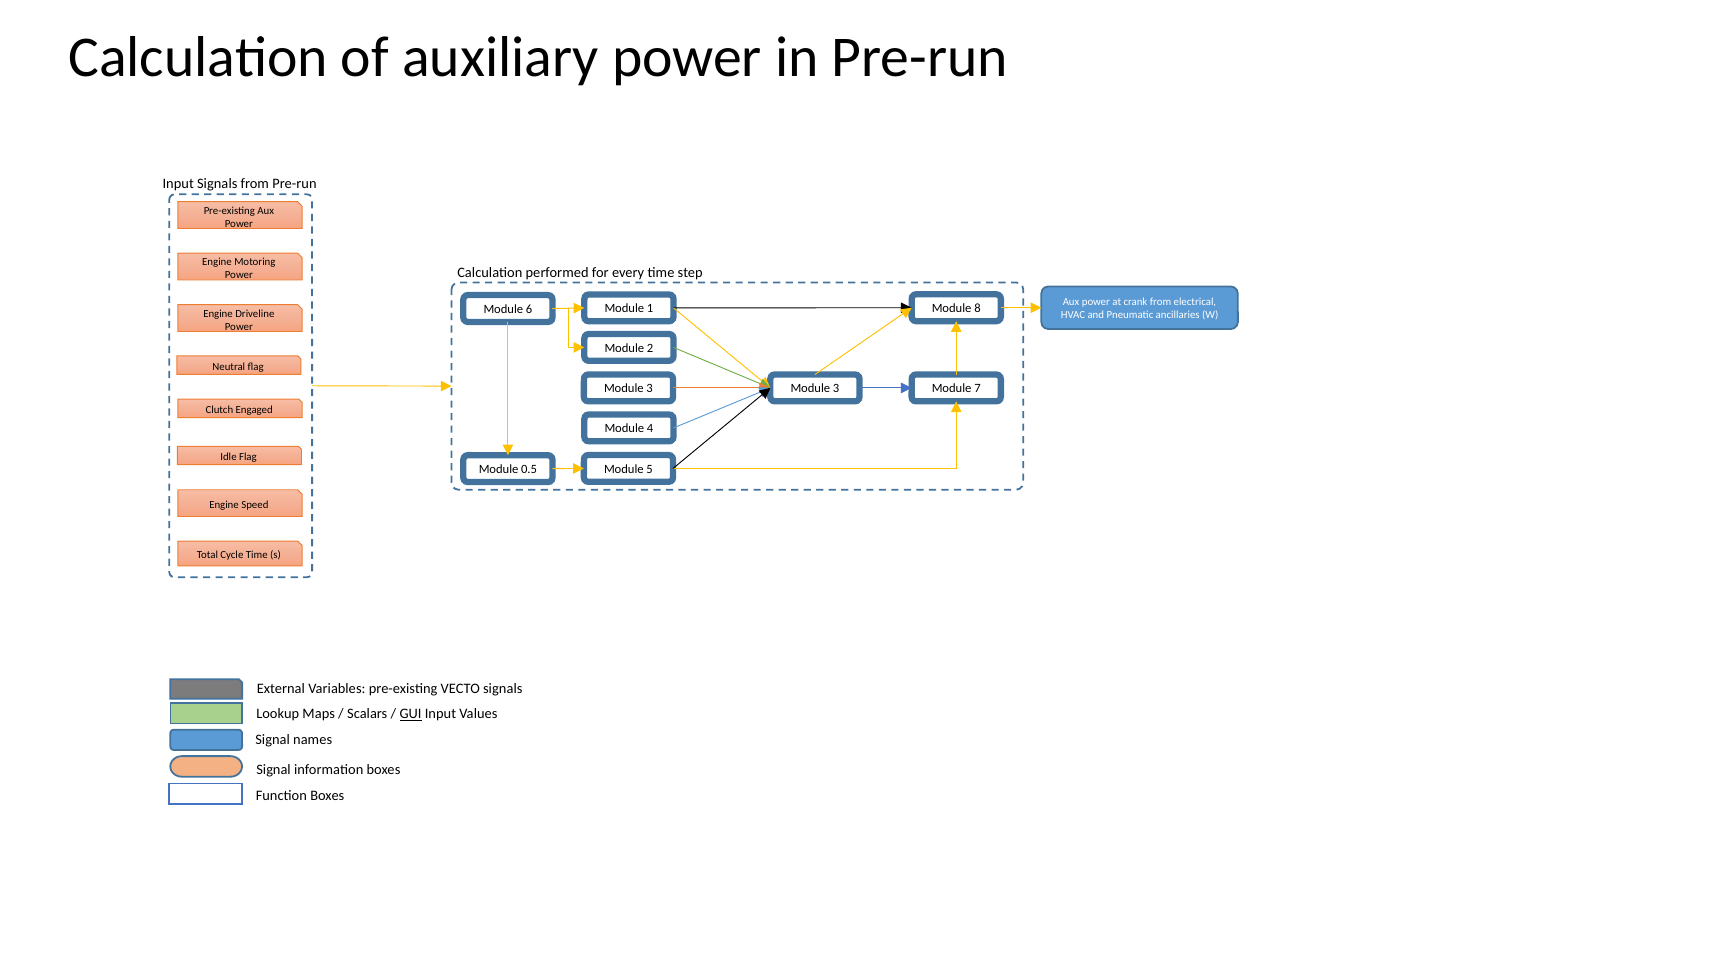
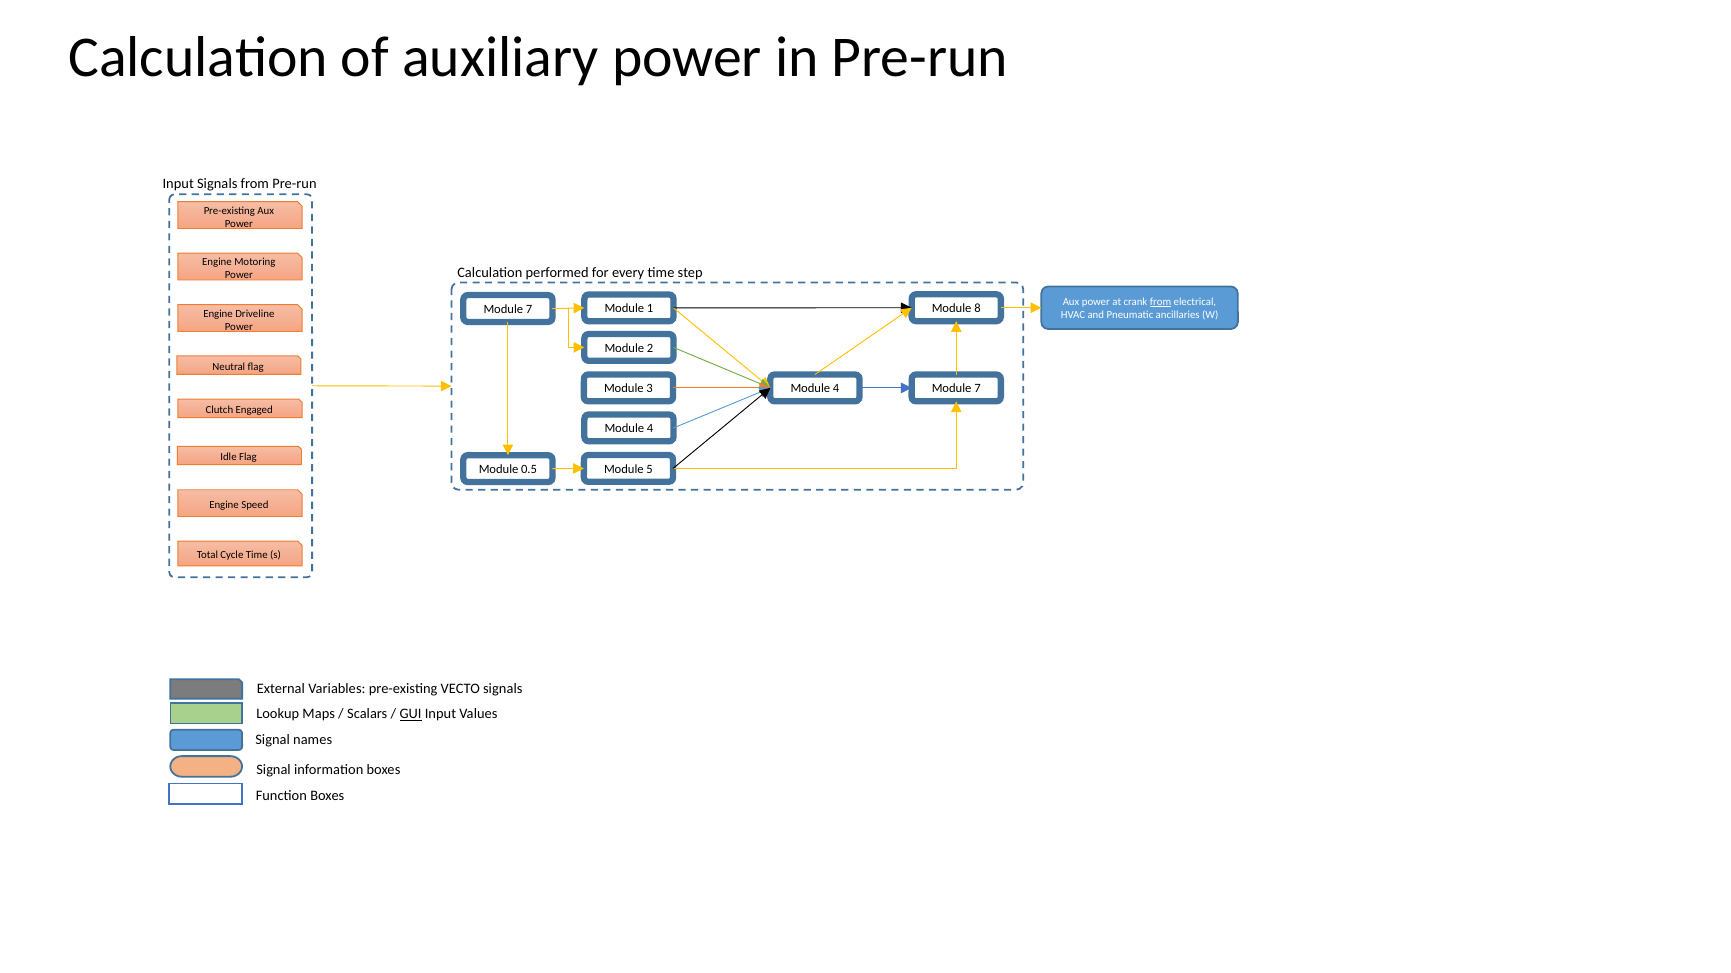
from at (1161, 302) underline: none -> present
6 at (529, 310): 6 -> 7
3 Module 3: 3 -> 4
